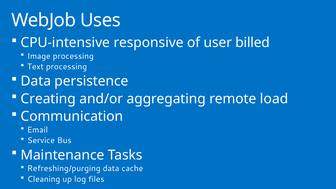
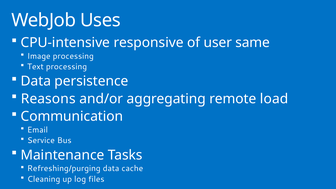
billed: billed -> same
Creating: Creating -> Reasons
